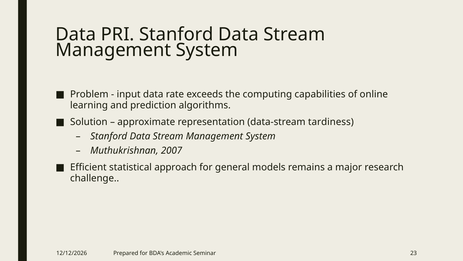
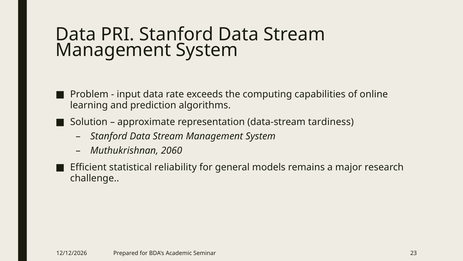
2007: 2007 -> 2060
approach: approach -> reliability
